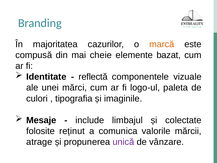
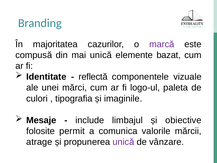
marcă colour: orange -> purple
mai cheie: cheie -> unică
colectate: colectate -> obiective
reținut: reținut -> permit
